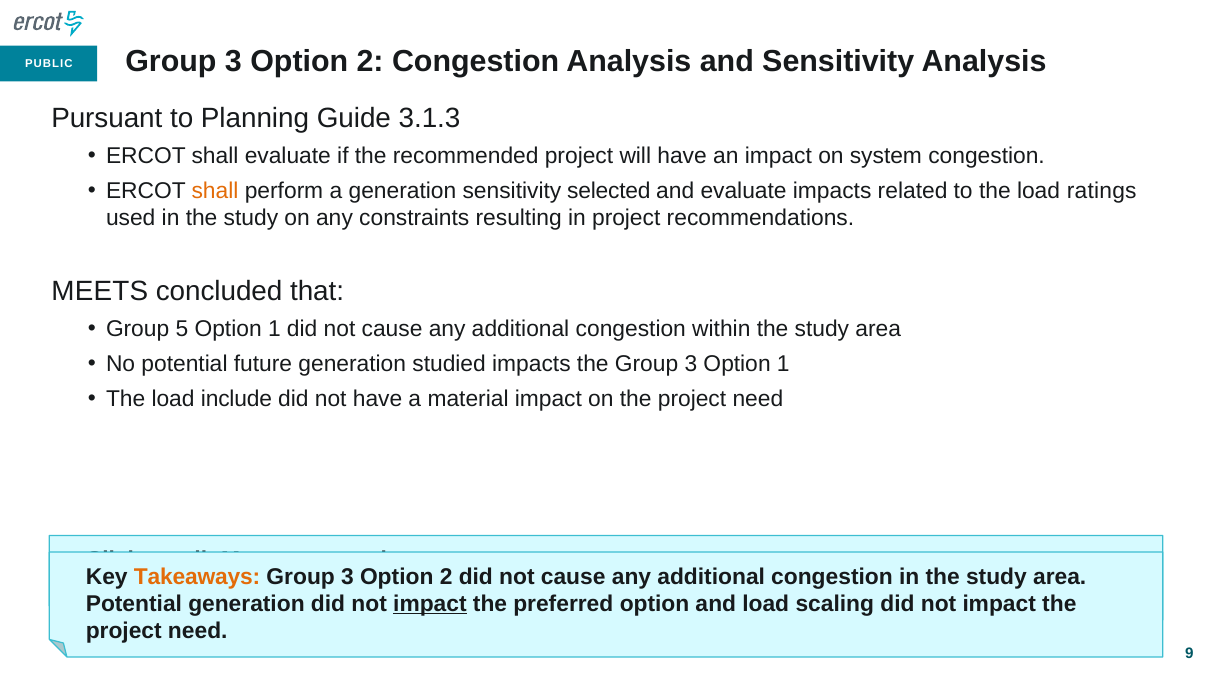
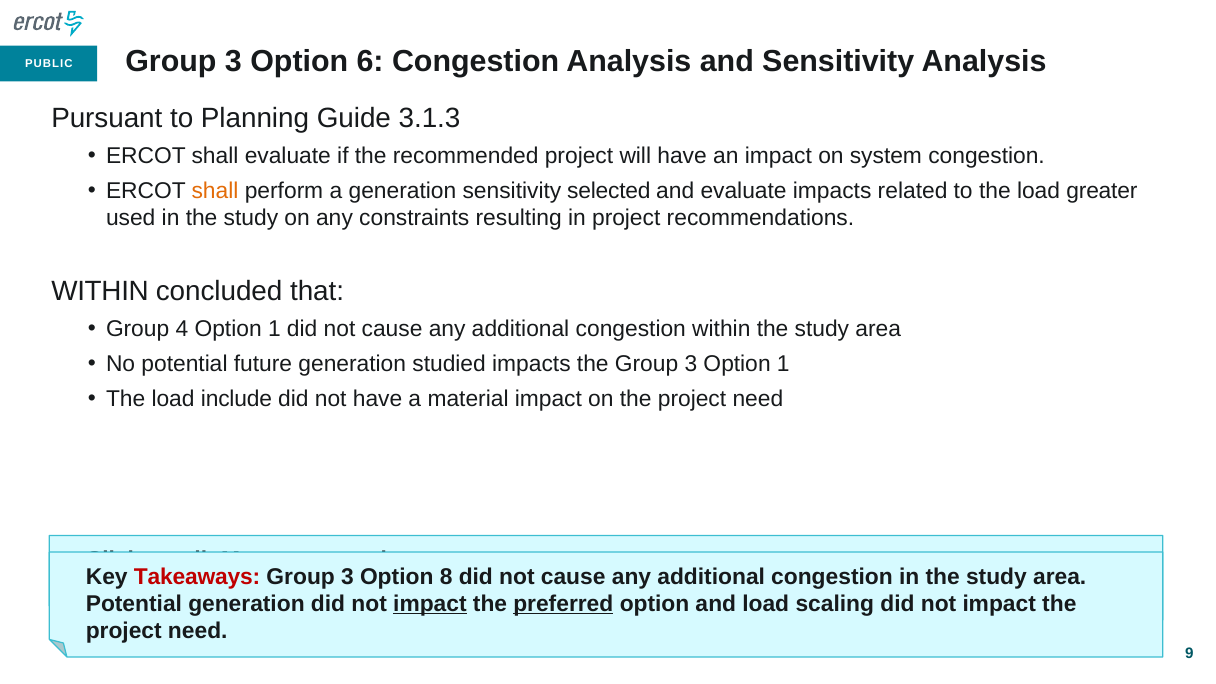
2 at (370, 62): 2 -> 6
ratings: ratings -> greater
MEETS at (100, 292): MEETS -> WITHIN
5: 5 -> 4
Takeaways colour: orange -> red
2 at (446, 576): 2 -> 8
preferred underline: none -> present
